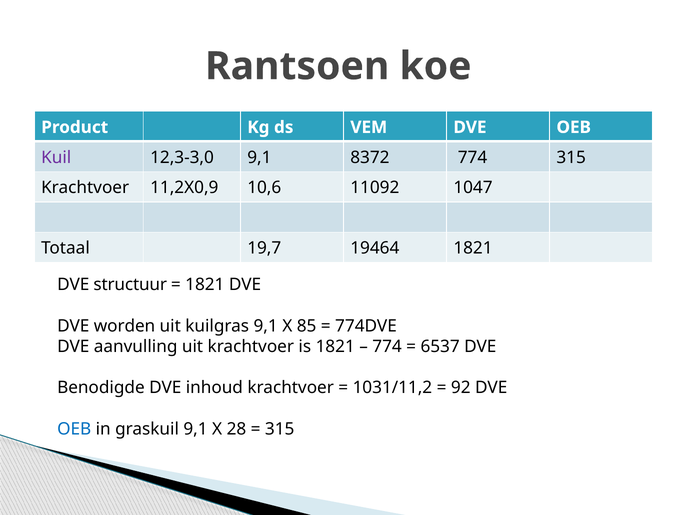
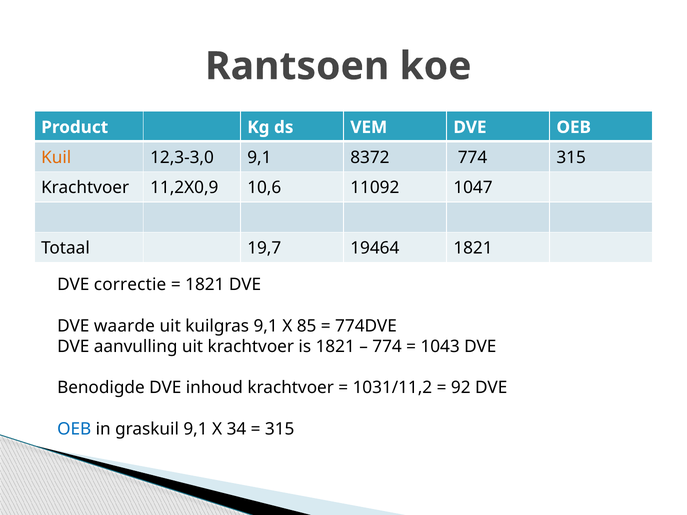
Kuil colour: purple -> orange
structuur: structuur -> correctie
worden: worden -> waarde
6537: 6537 -> 1043
28: 28 -> 34
